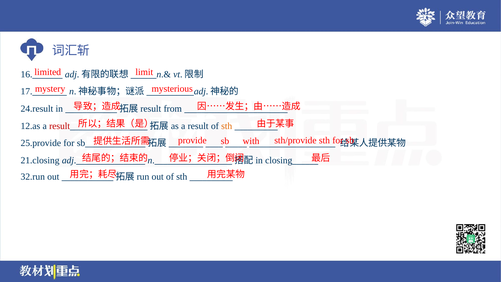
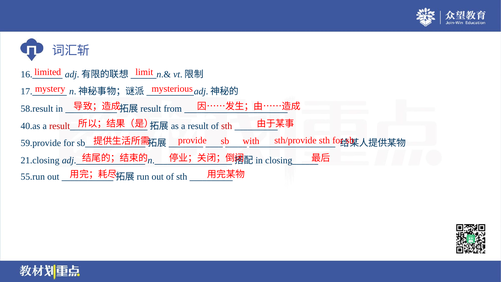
24.result: 24.result -> 58.result
12.as: 12.as -> 40.as
sth at (227, 126) colour: orange -> red
25.provide: 25.provide -> 59.provide
32.run: 32.run -> 55.run
